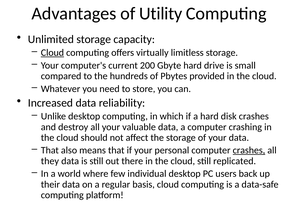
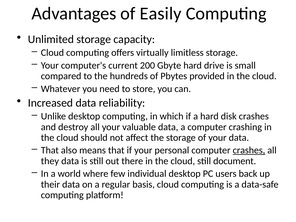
Utility: Utility -> Easily
Cloud at (52, 53) underline: present -> none
replicated: replicated -> document
